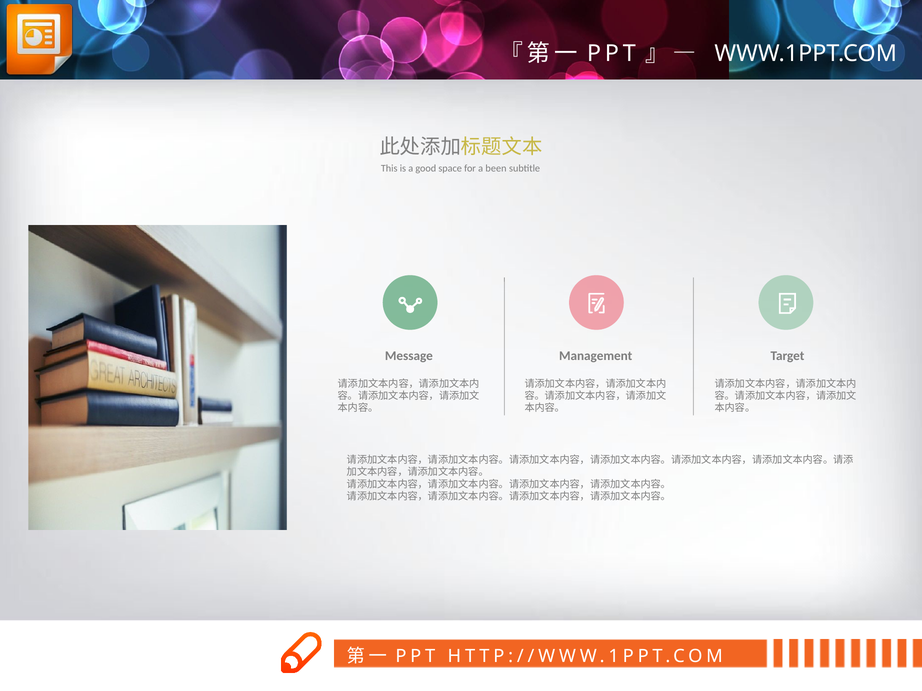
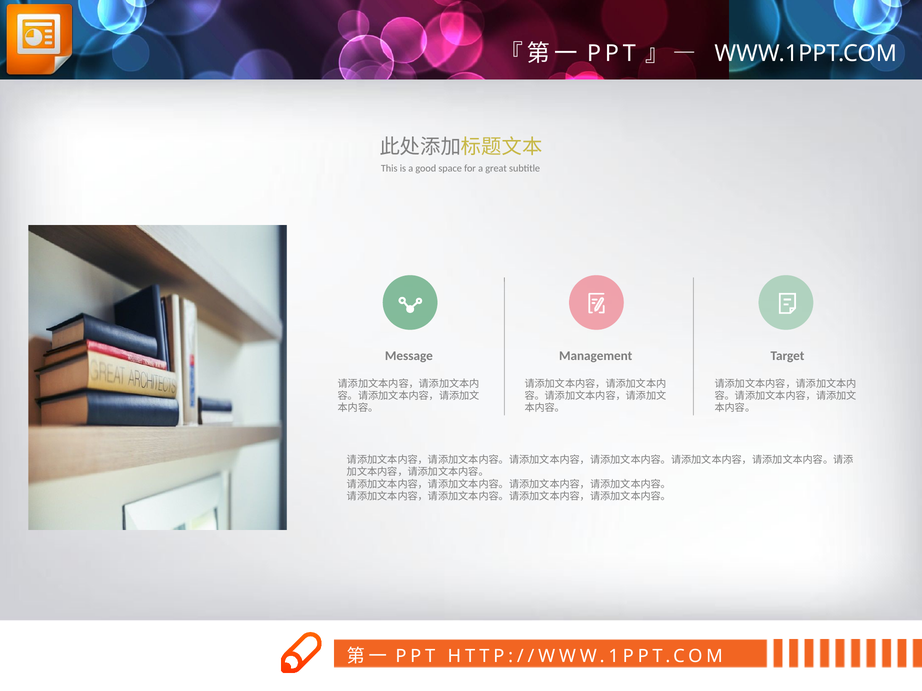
been: been -> great
